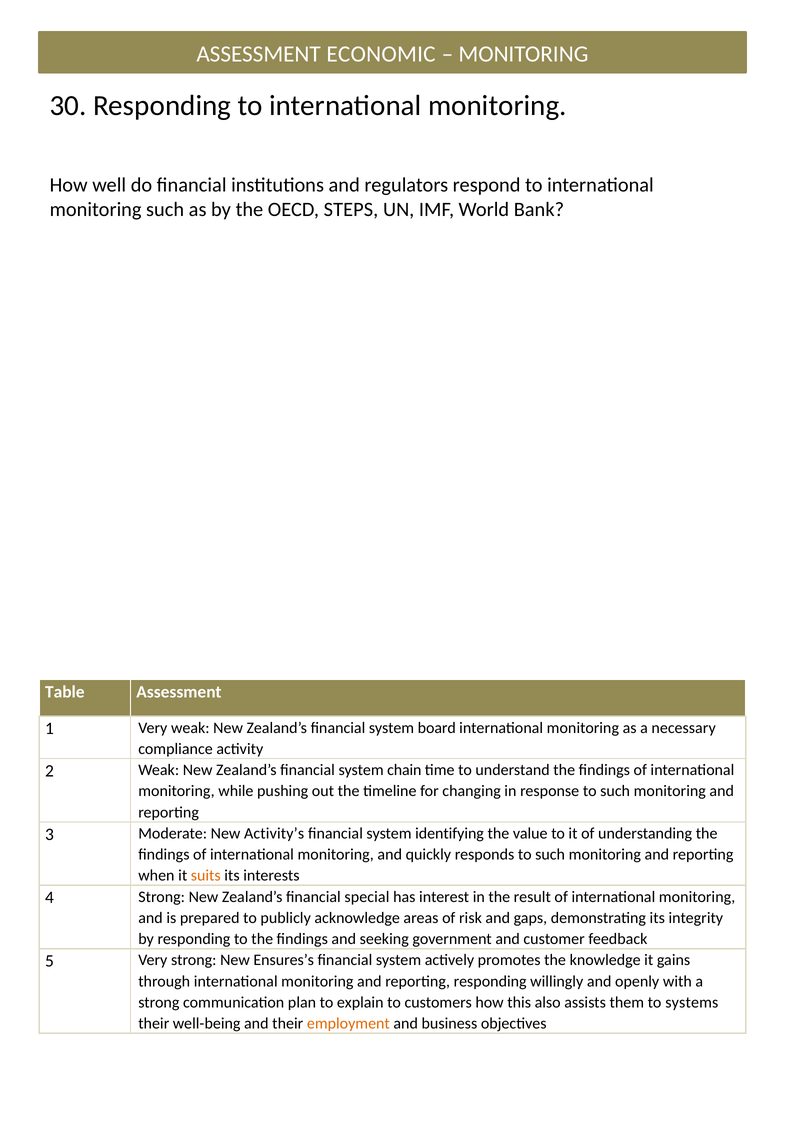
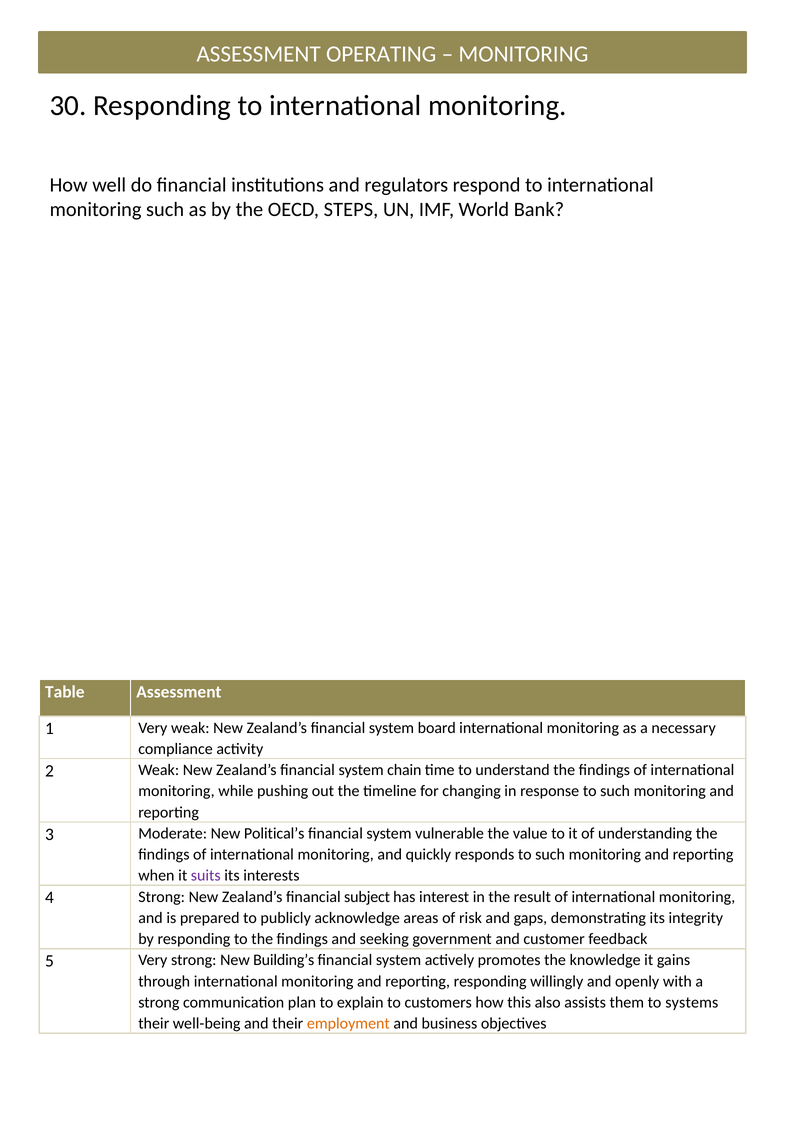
ECONOMIC: ECONOMIC -> OPERATING
Activity’s: Activity’s -> Political’s
identifying: identifying -> vulnerable
suits colour: orange -> purple
special: special -> subject
Ensures’s: Ensures’s -> Building’s
